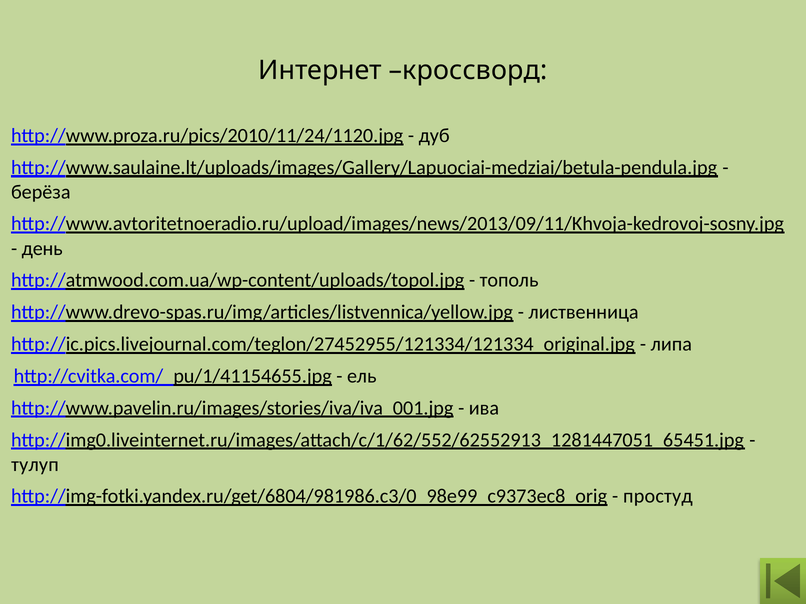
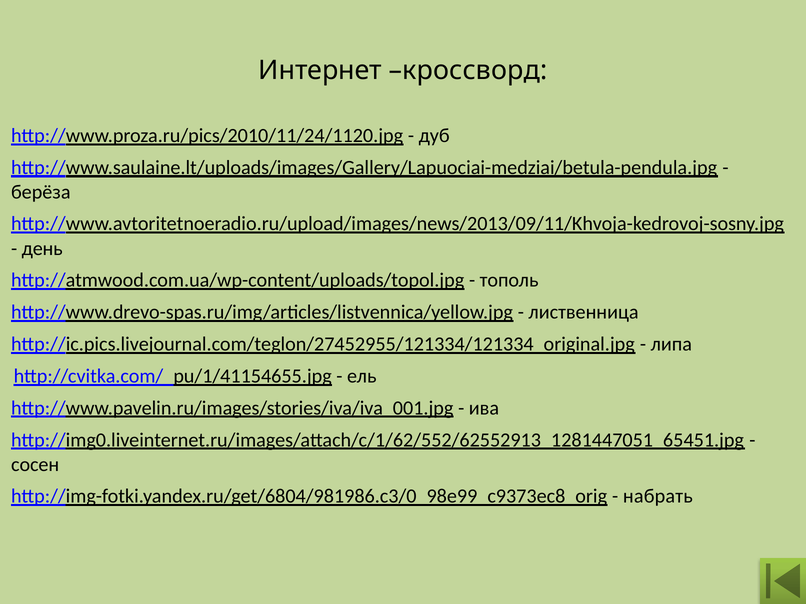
тулуп: тулуп -> сосен
простуд: простуд -> набрать
